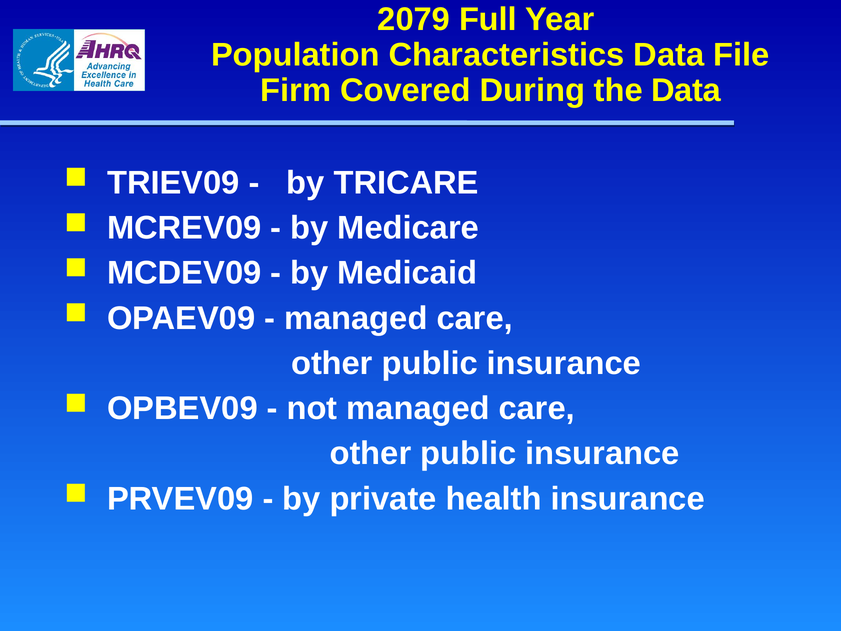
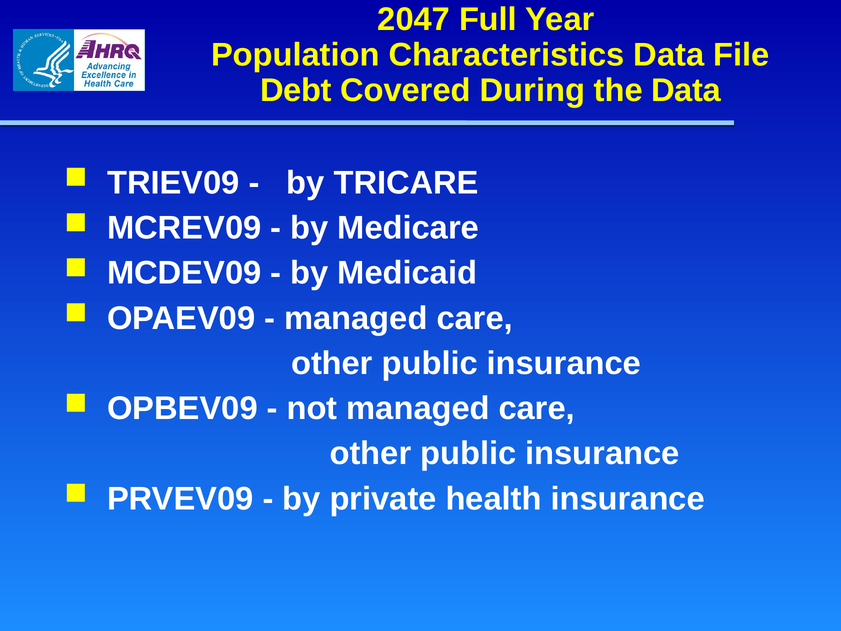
2079: 2079 -> 2047
Firm: Firm -> Debt
